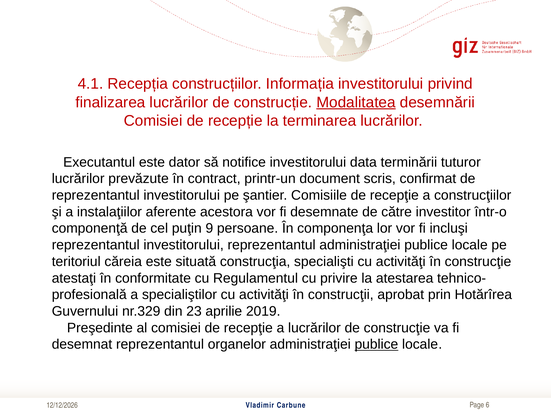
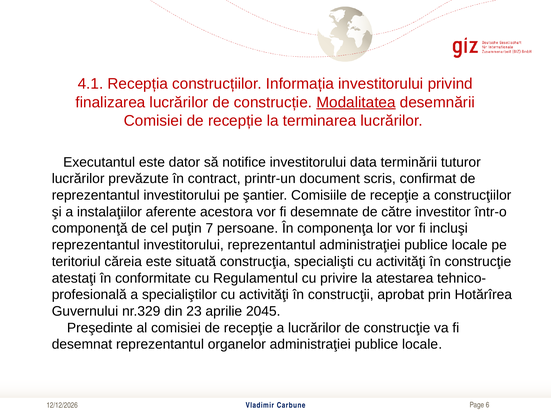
9: 9 -> 7
2019: 2019 -> 2045
publice at (376, 344) underline: present -> none
